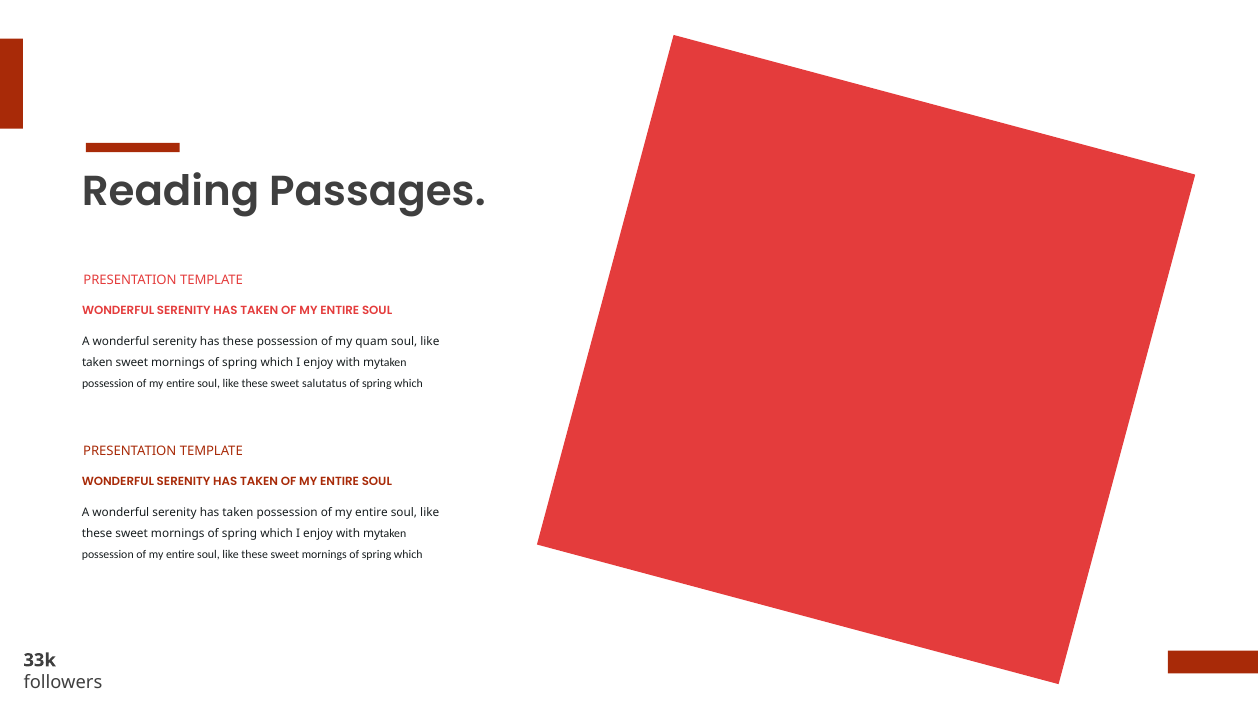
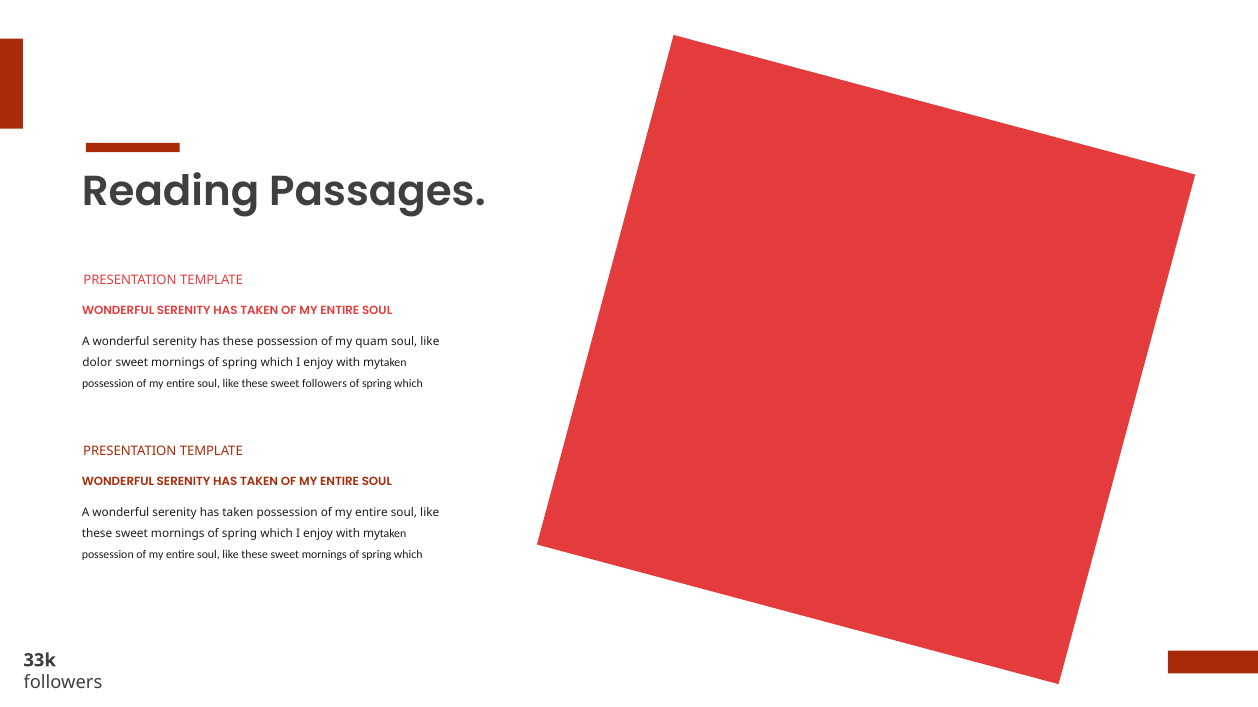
taken at (97, 363): taken -> dolor
sweet salutatus: salutatus -> followers
